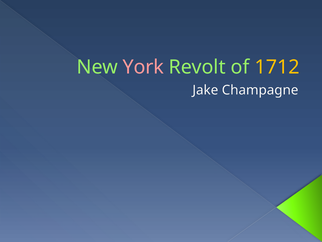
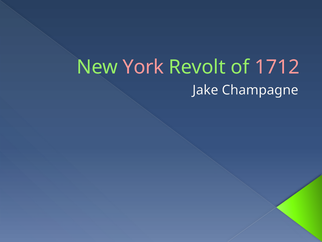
1712 colour: yellow -> pink
